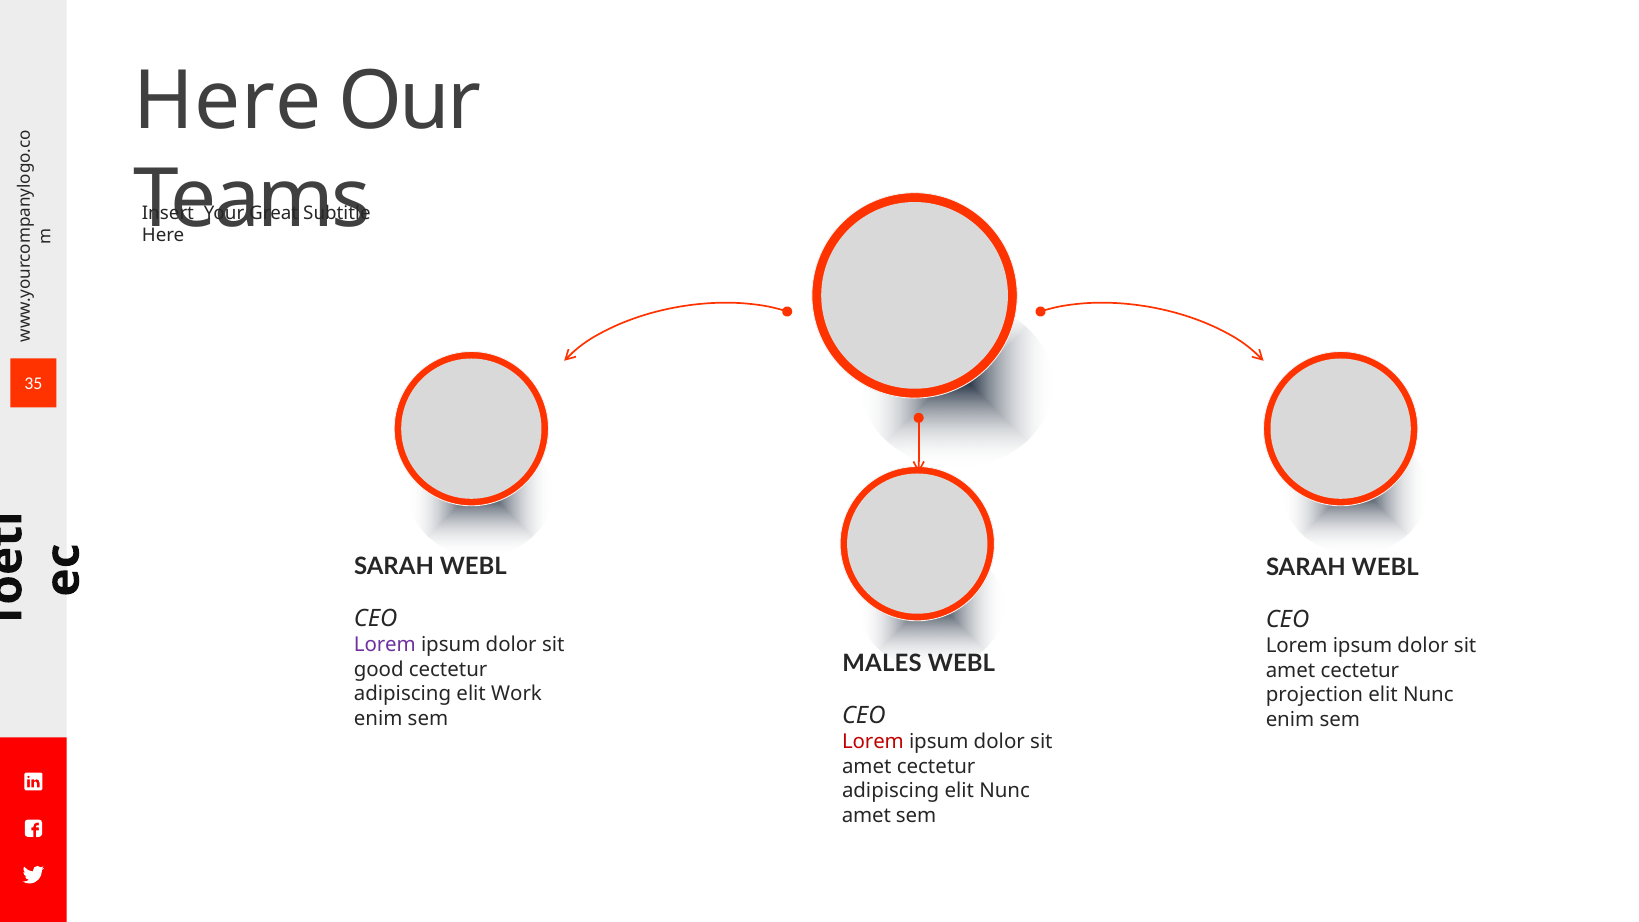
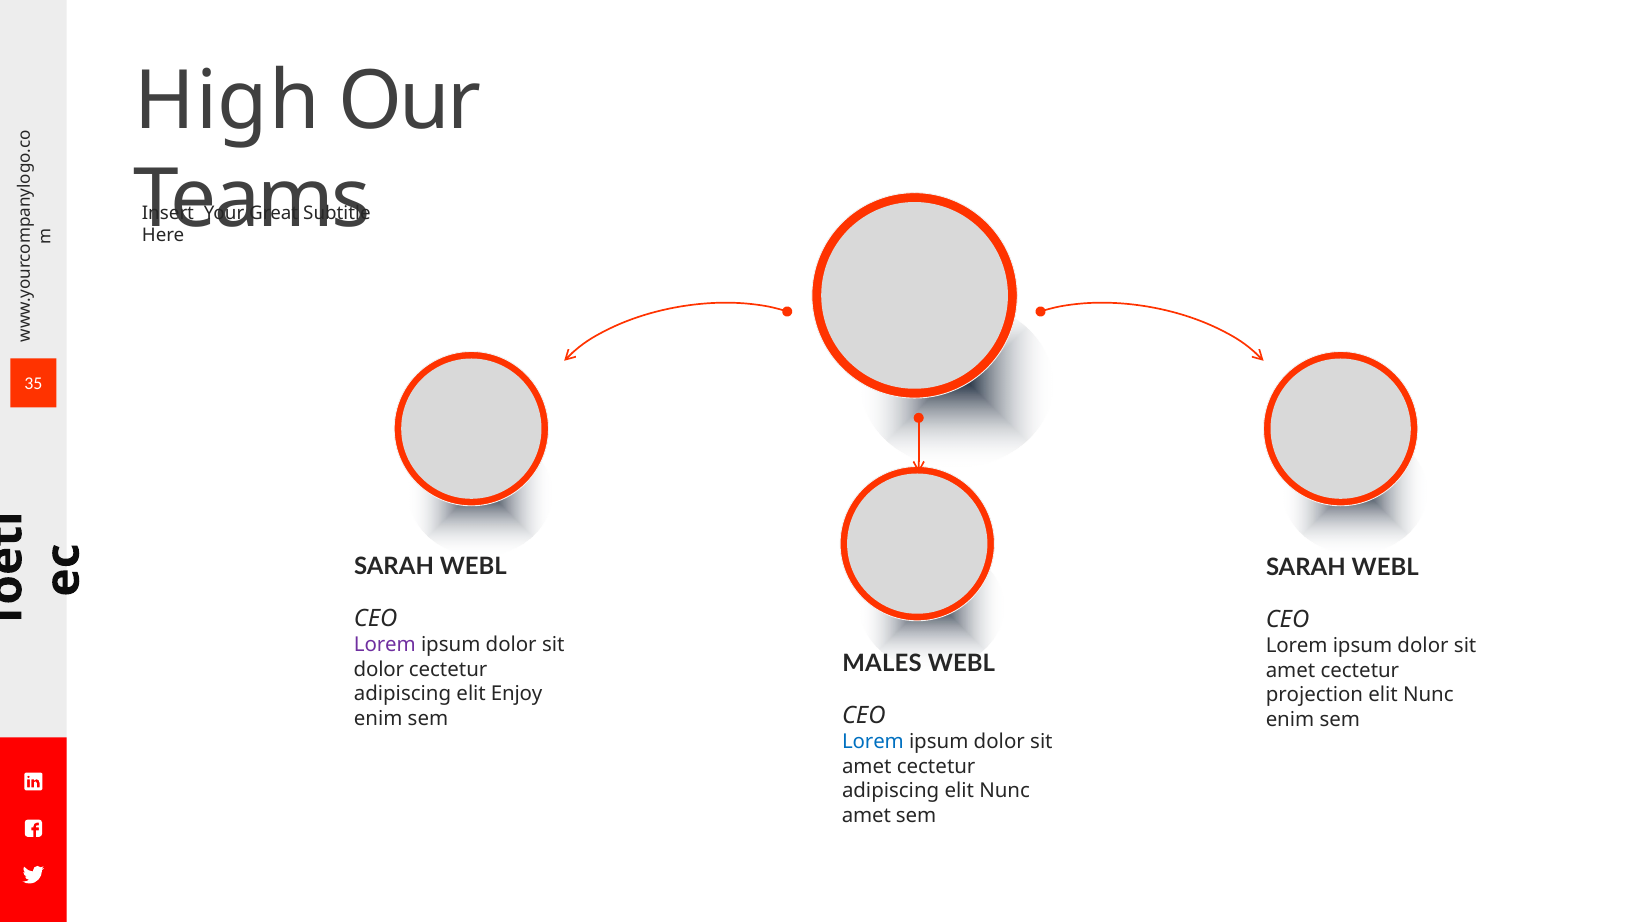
Here at (227, 101): Here -> High
good at (379, 669): good -> dolor
Work: Work -> Enjoy
Lorem at (873, 742) colour: red -> blue
